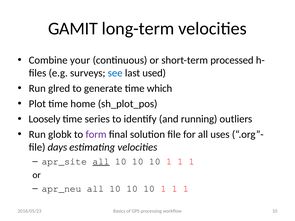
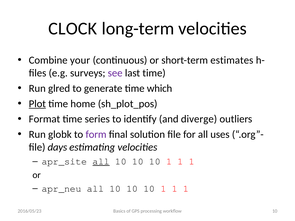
GAMIT: GAMIT -> CLOCK
processed: processed -> estimates
see colour: blue -> purple
last used: used -> time
Plot underline: none -> present
Loosely: Loosely -> Format
running: running -> diverge
